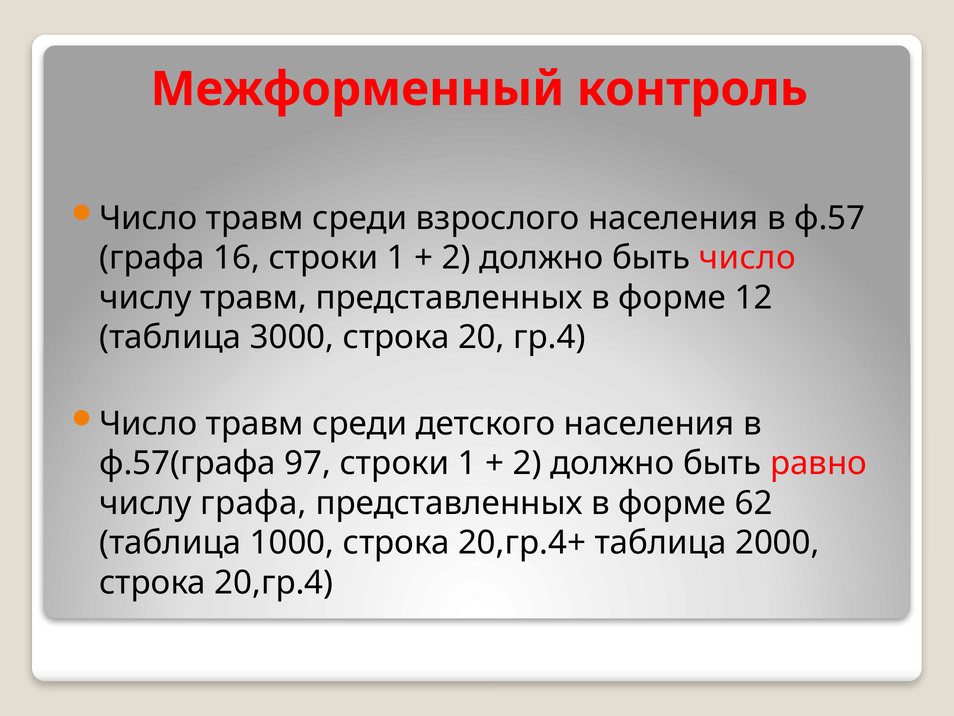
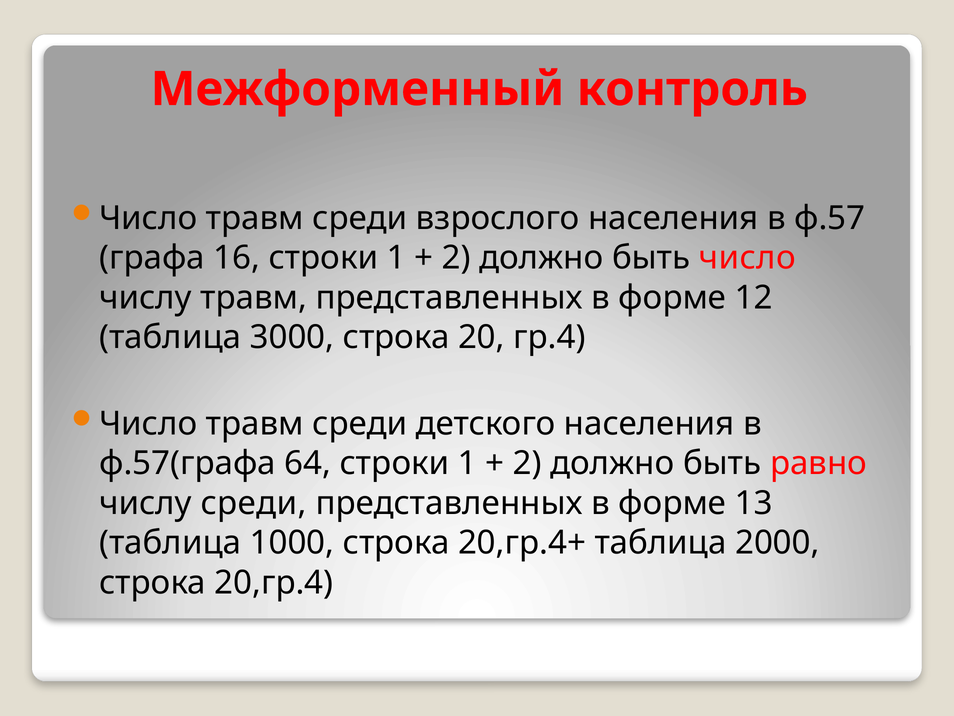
97: 97 -> 64
числу графа: графа -> среди
62: 62 -> 13
